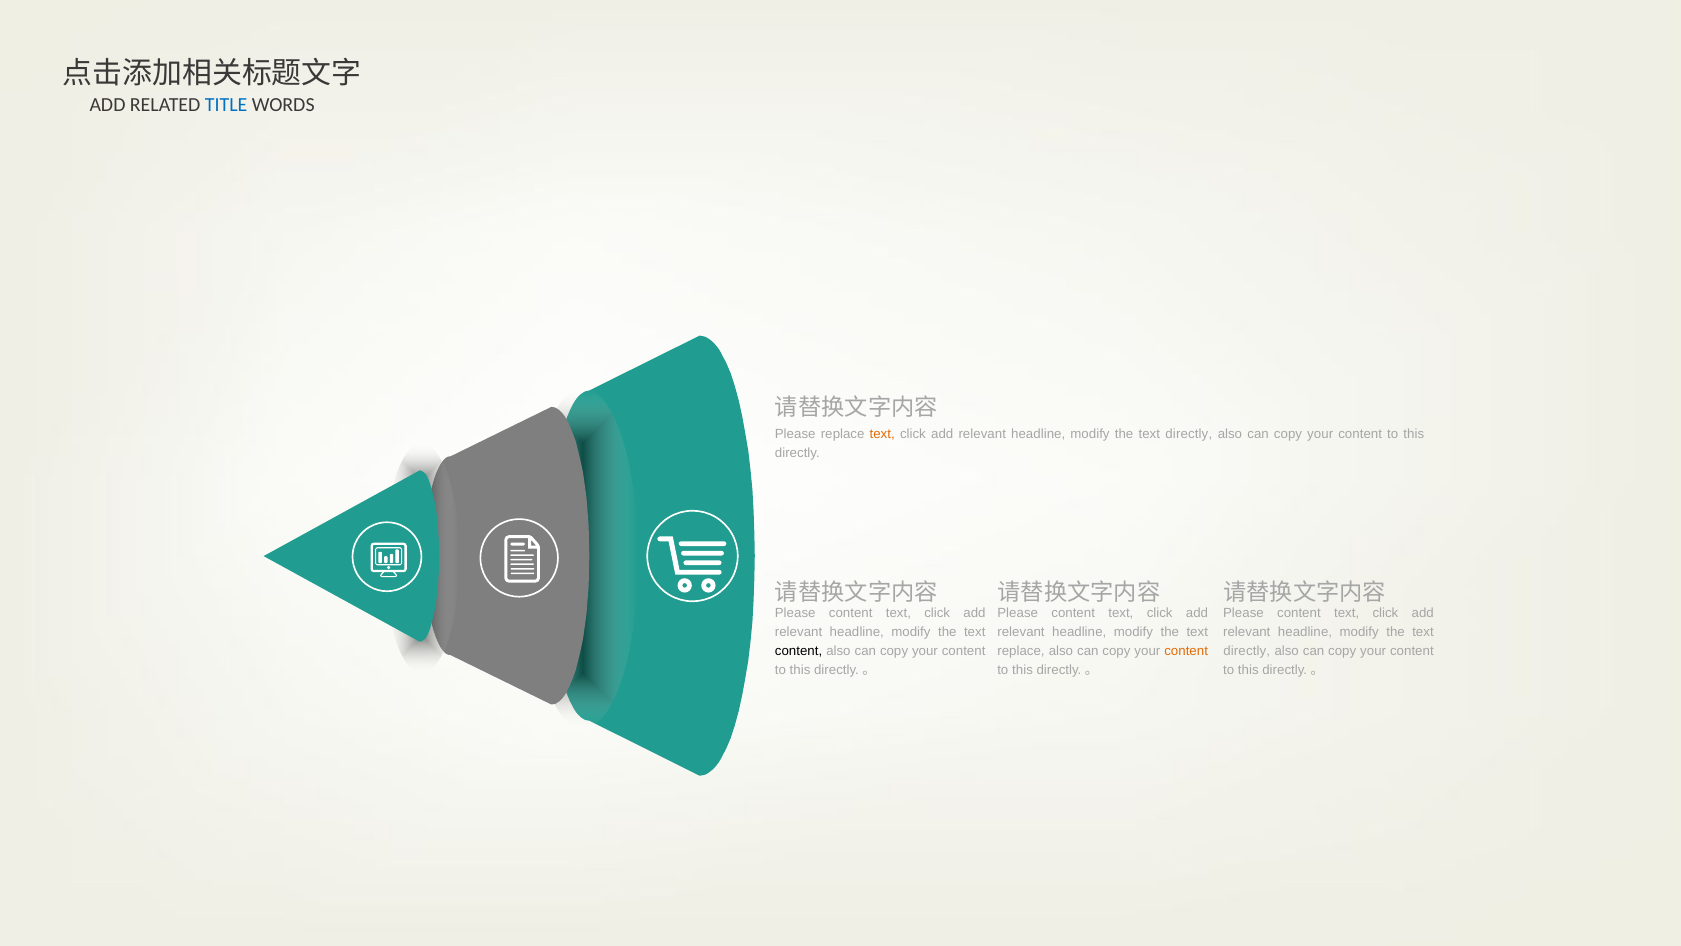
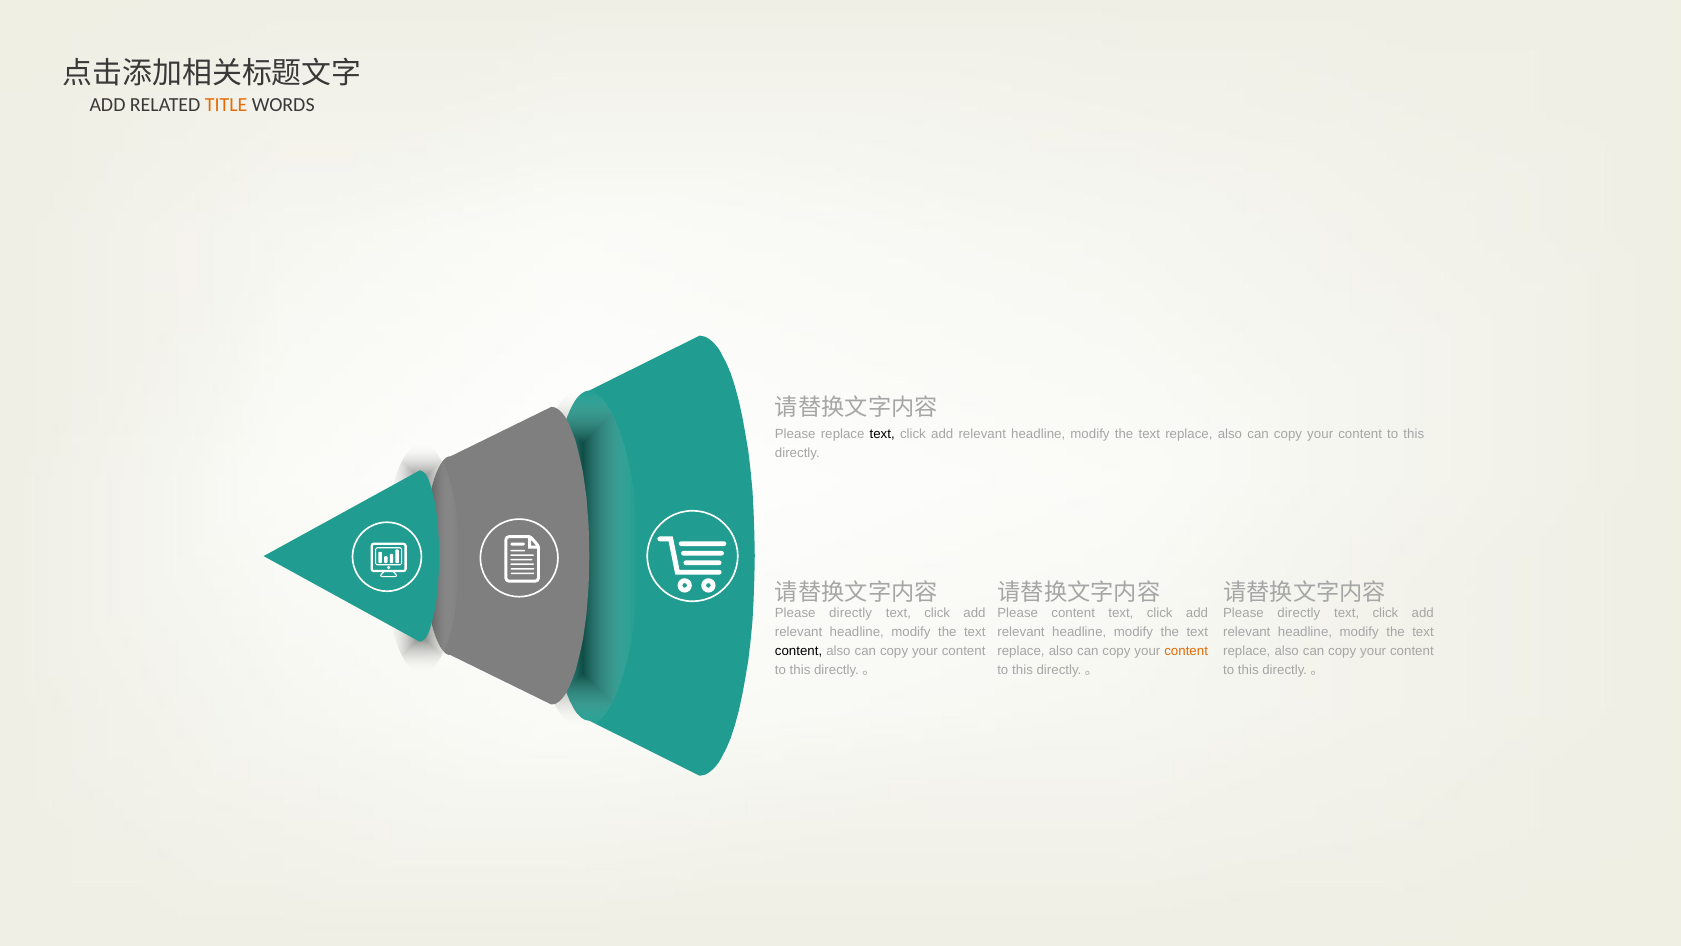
TITLE colour: blue -> orange
text at (882, 434) colour: orange -> black
directly at (1189, 434): directly -> replace
content at (851, 613): content -> directly
content at (1299, 613): content -> directly
directly at (1247, 651): directly -> replace
